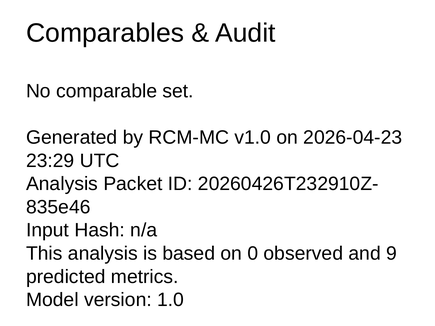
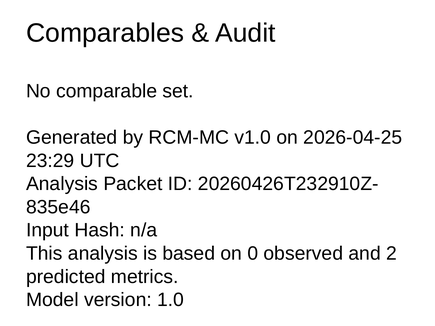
2026-04-23: 2026-04-23 -> 2026-04-25
9: 9 -> 2
